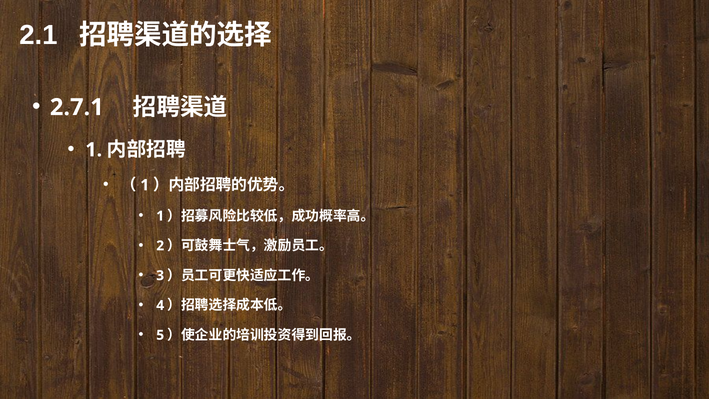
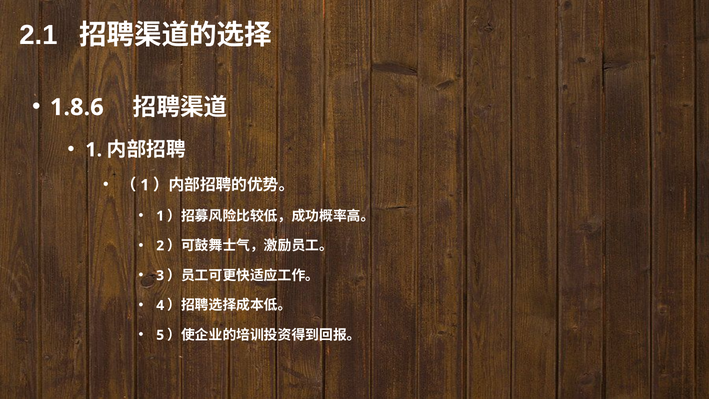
2.7.1: 2.7.1 -> 1.8.6
